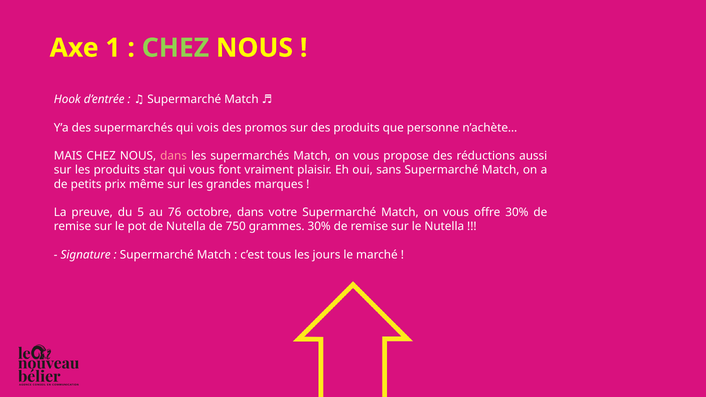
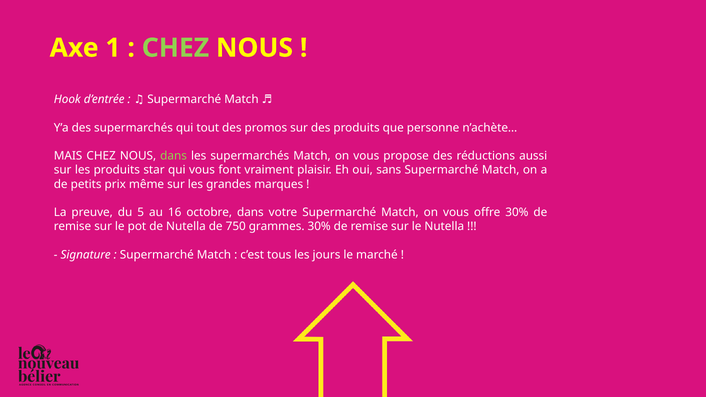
vois: vois -> tout
dans at (174, 156) colour: pink -> light green
76: 76 -> 16
